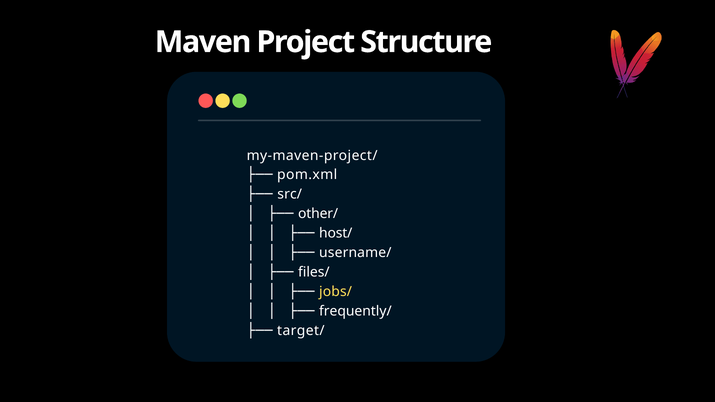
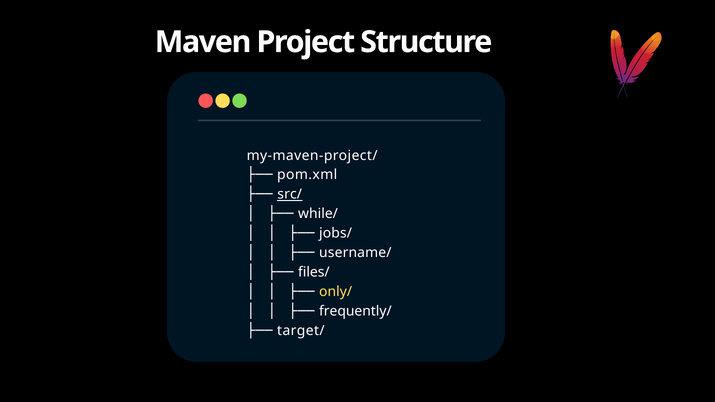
src/ underline: none -> present
other/: other/ -> while/
host/: host/ -> jobs/
jobs/: jobs/ -> only/
